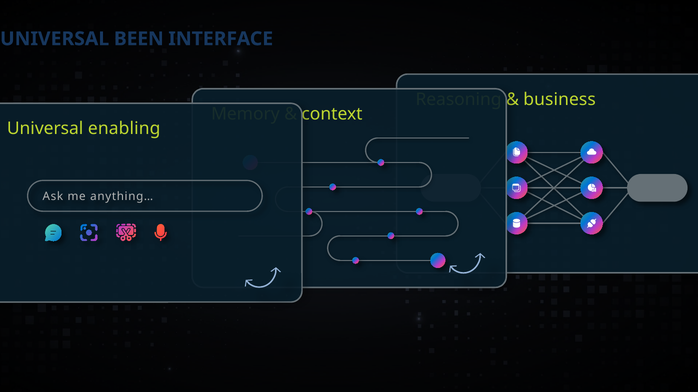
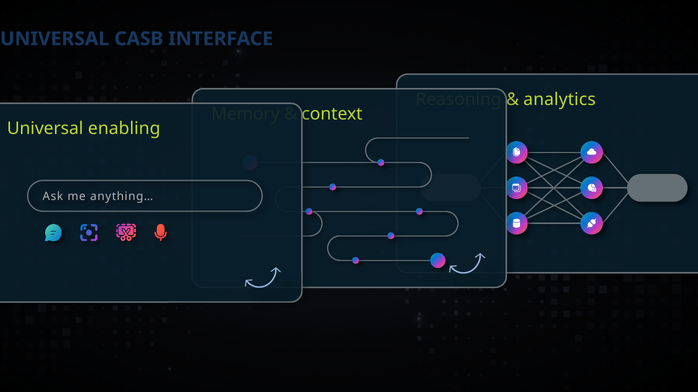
BEEN: BEEN -> CASB
business: business -> analytics
